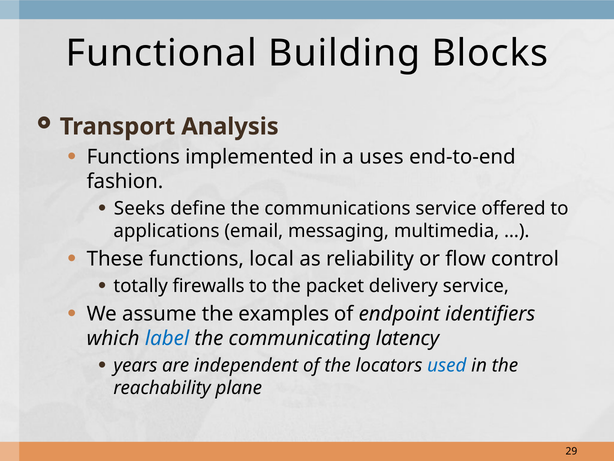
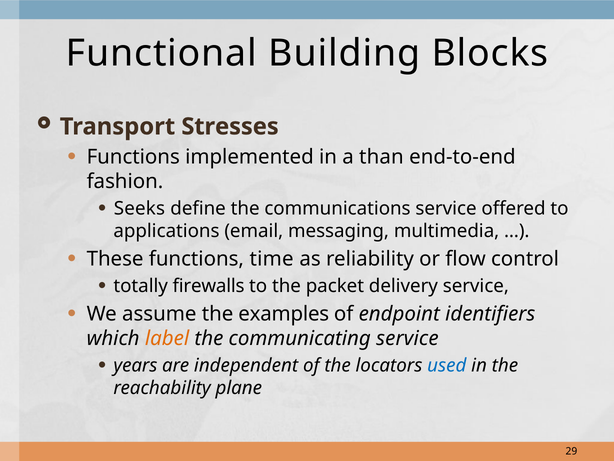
Analysis: Analysis -> Stresses
uses: uses -> than
local: local -> time
label colour: blue -> orange
communicating latency: latency -> service
